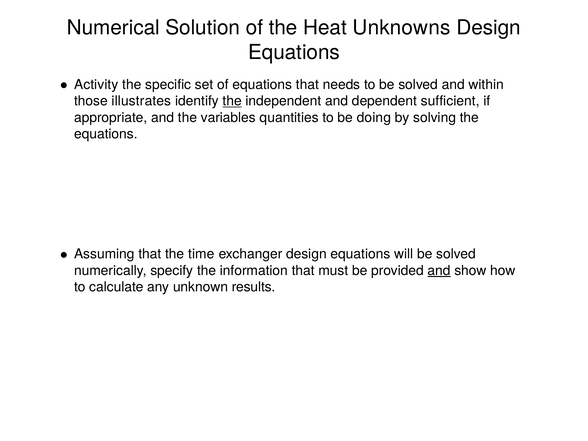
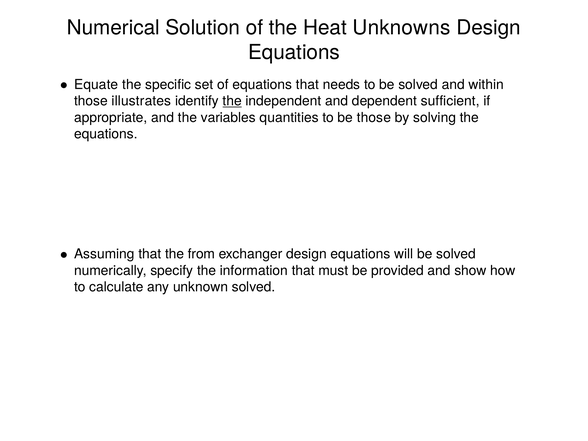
Activity: Activity -> Equate
be doing: doing -> those
time: time -> from
and at (439, 271) underline: present -> none
unknown results: results -> solved
